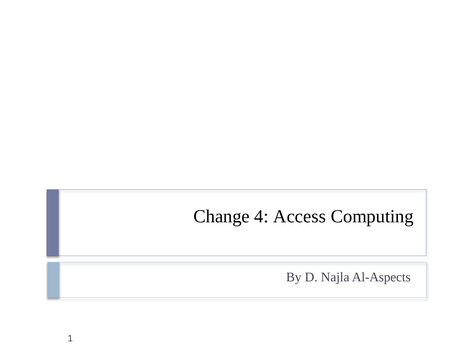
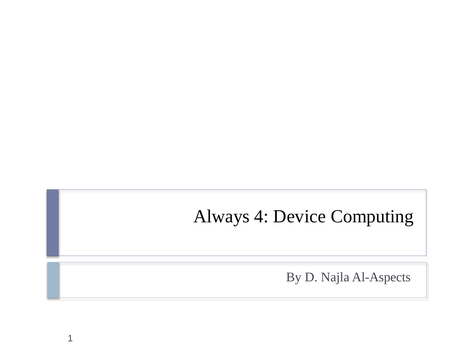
Change: Change -> Always
Access: Access -> Device
